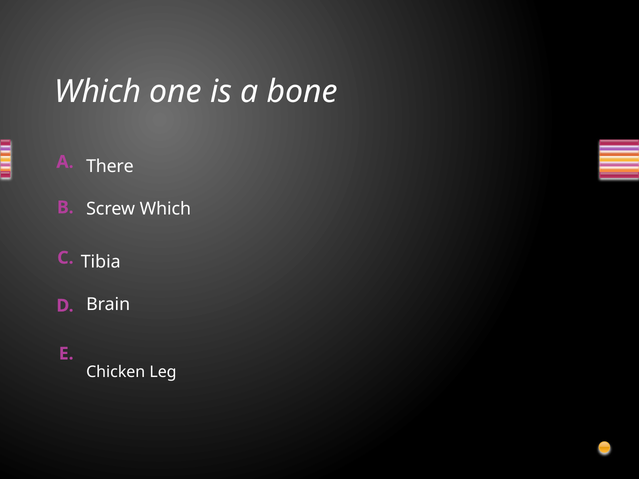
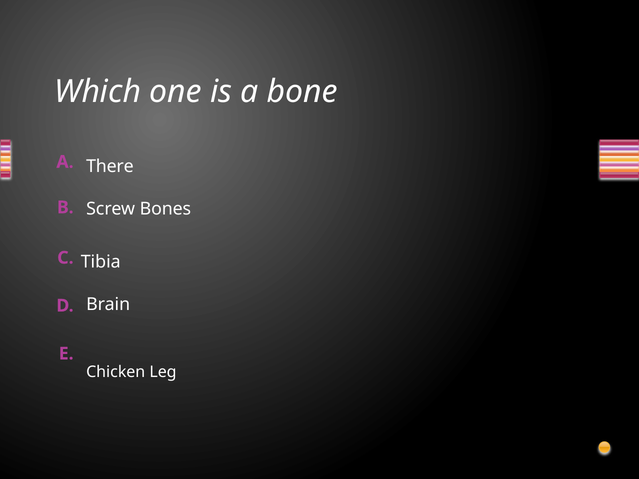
Screw Which: Which -> Bones
